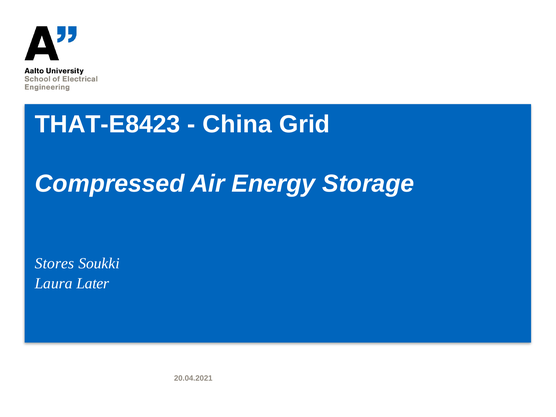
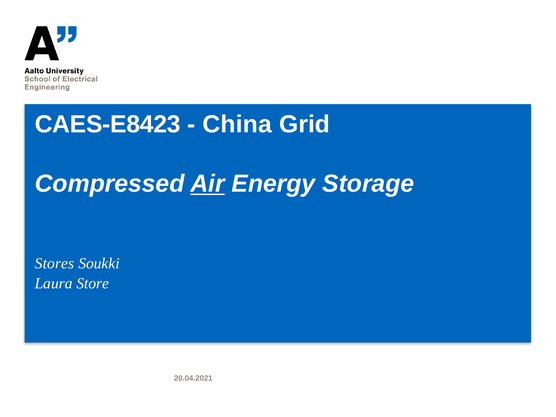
THAT-E8423: THAT-E8423 -> CAES-E8423
Air underline: none -> present
Later: Later -> Store
